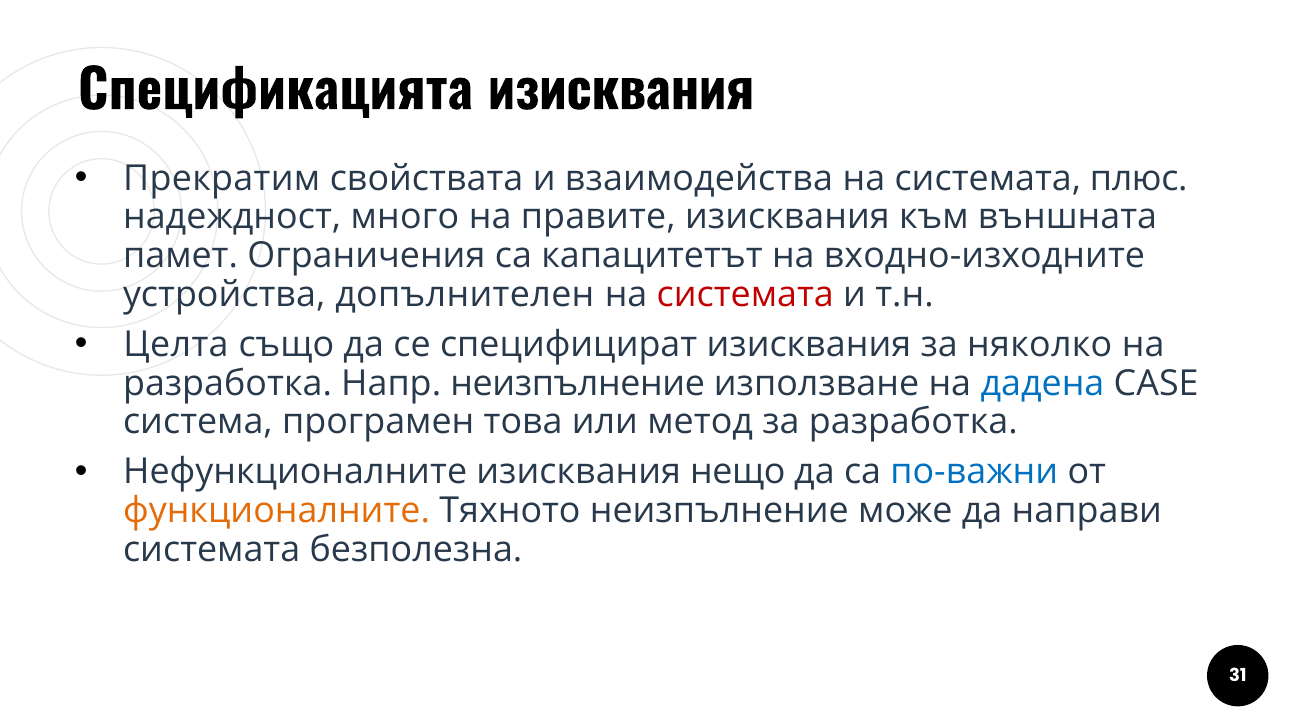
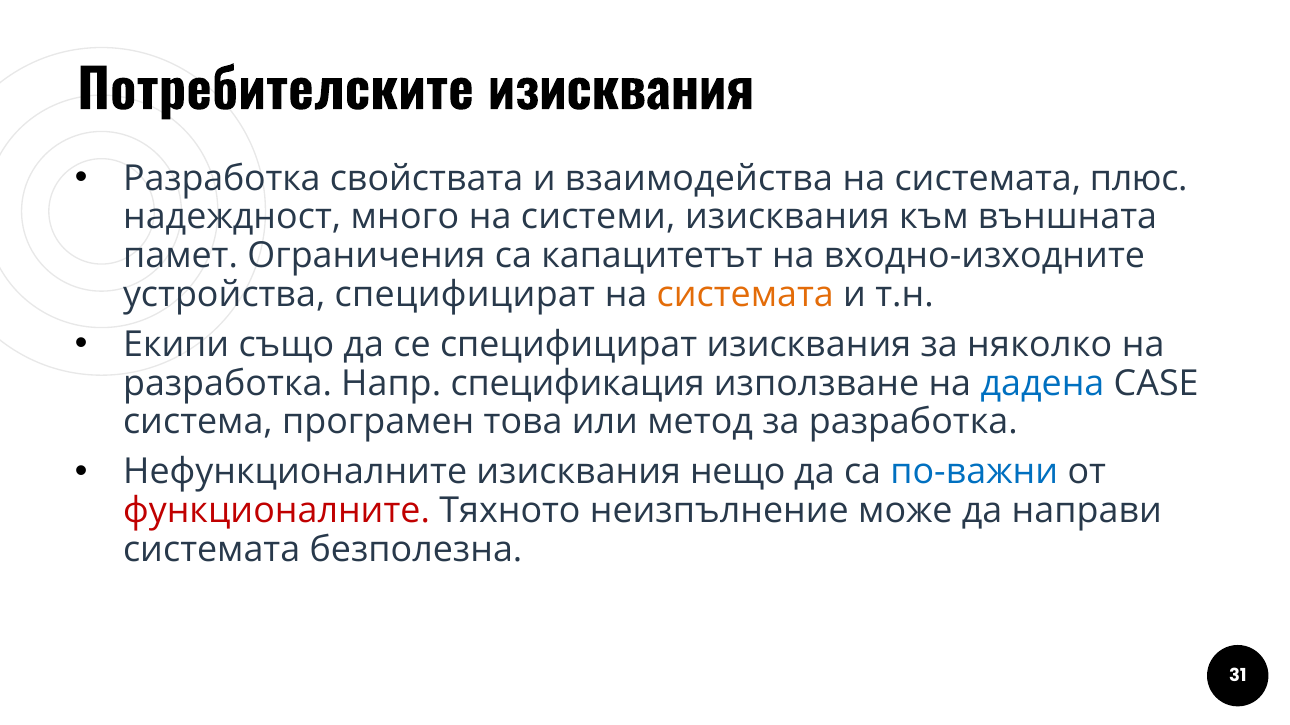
Спецификацията: Спецификацията -> Потребителските
Прекратим at (222, 178): Прекратим -> Разработка
правите: правите -> системи
устройства допълнителен: допълнителен -> специфицират
системата at (745, 295) colour: red -> orange
Целта: Целта -> Екипи
Напр неизпълнение: неизпълнение -> спецификация
функционалните colour: orange -> red
